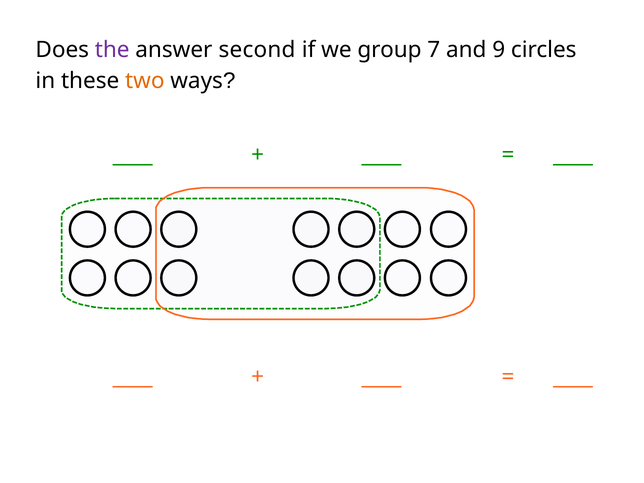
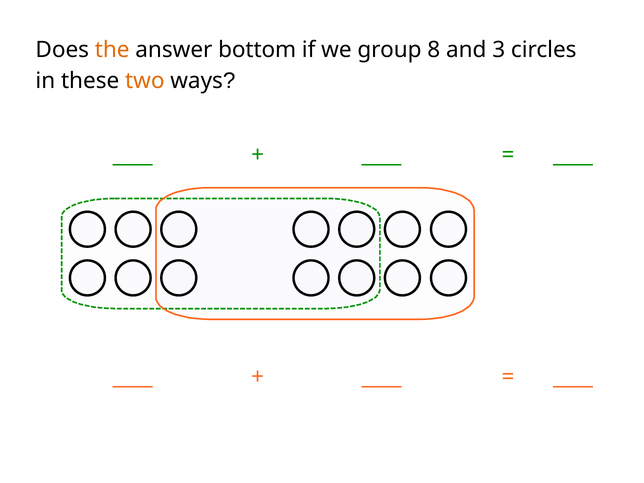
the colour: purple -> orange
second: second -> bottom
7: 7 -> 8
9: 9 -> 3
